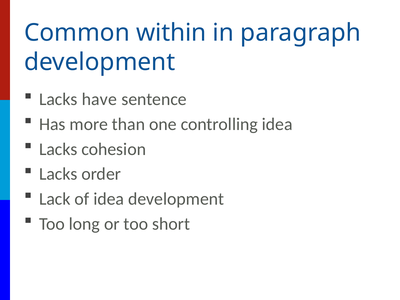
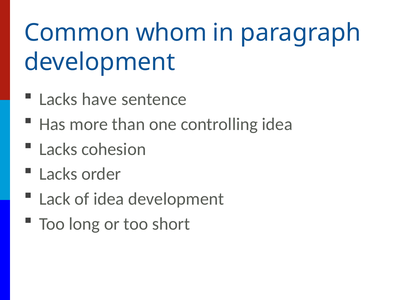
within: within -> whom
